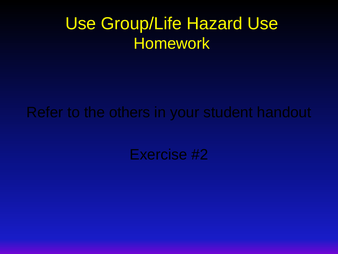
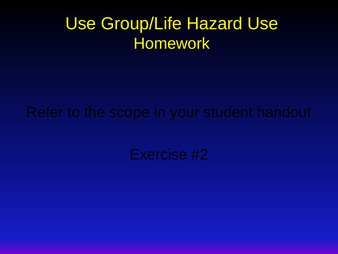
others: others -> scope
